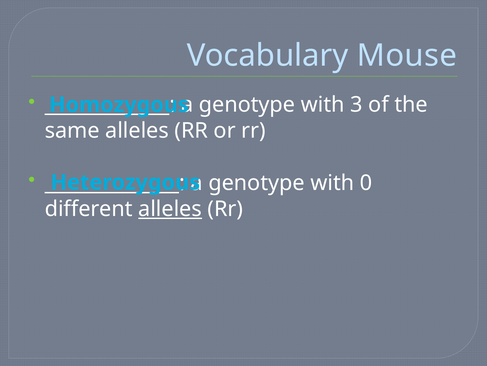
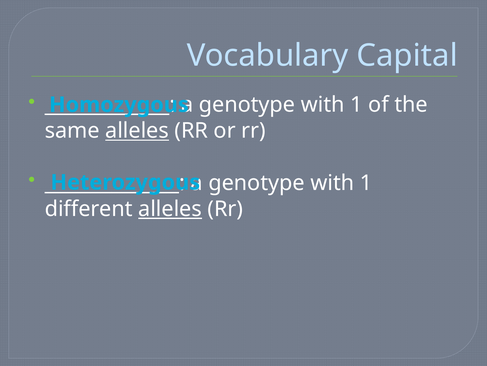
Mouse: Mouse -> Capital
3 at (356, 105): 3 -> 1
alleles at (137, 131) underline: none -> present
0 at (366, 183): 0 -> 1
